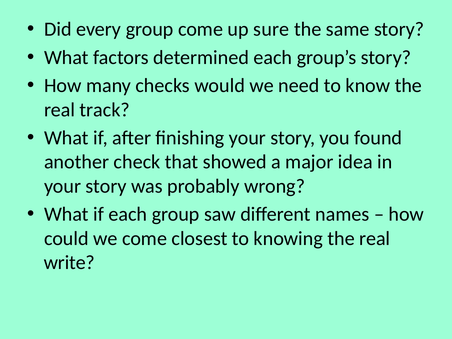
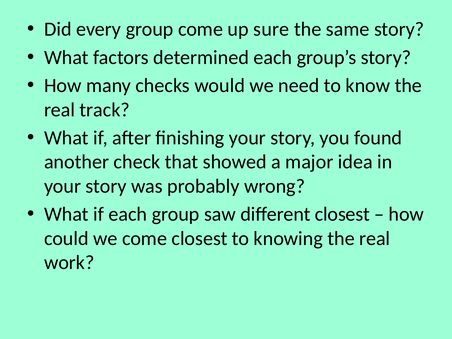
different names: names -> closest
write: write -> work
